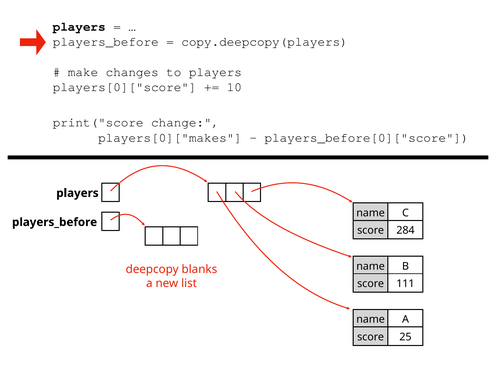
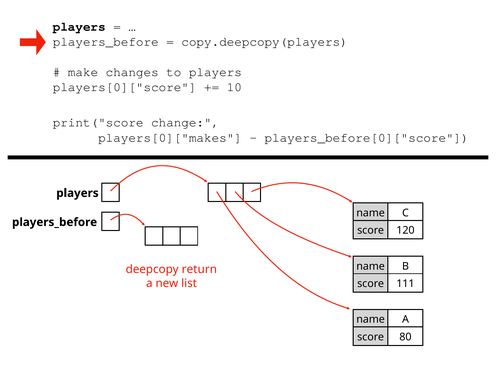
284: 284 -> 120
blanks: blanks -> return
25: 25 -> 80
